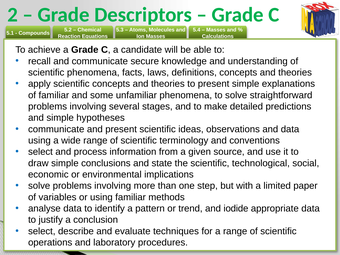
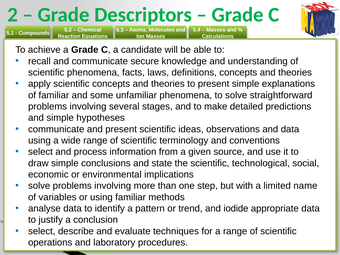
paper: paper -> name
